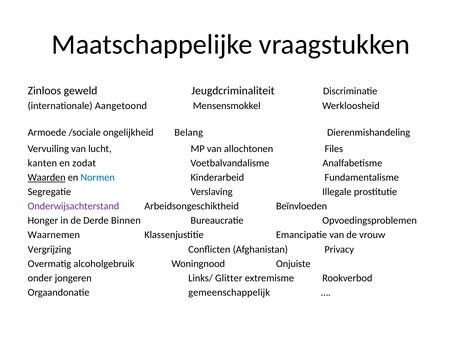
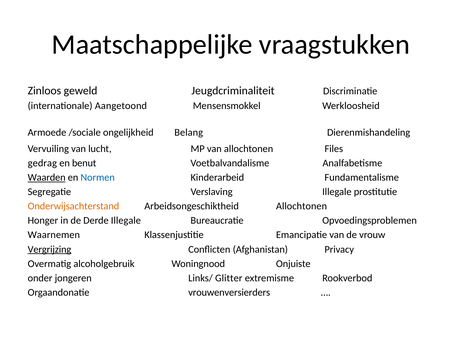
kanten: kanten -> gedrag
zodat: zodat -> benut
Onderwijsachterstand colour: purple -> orange
Arbeidsongeschiktheid Beïnvloeden: Beïnvloeden -> Allochtonen
Derde Binnen: Binnen -> Illegale
Vergrijzing underline: none -> present
gemeenschappelijk: gemeenschappelijk -> vrouwenversierders
